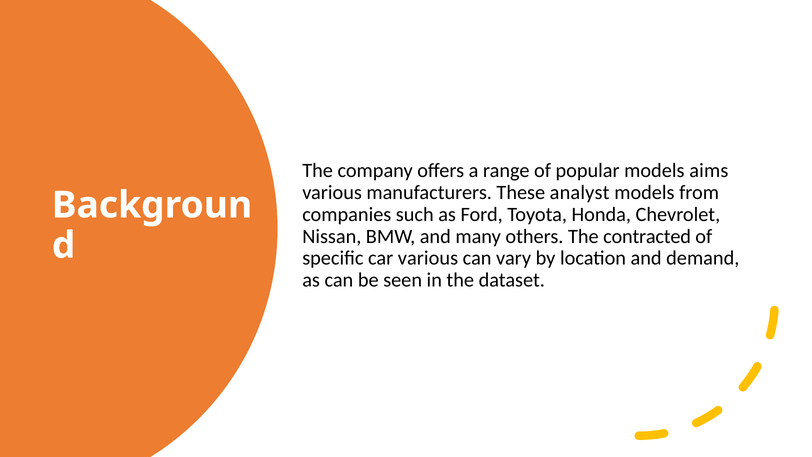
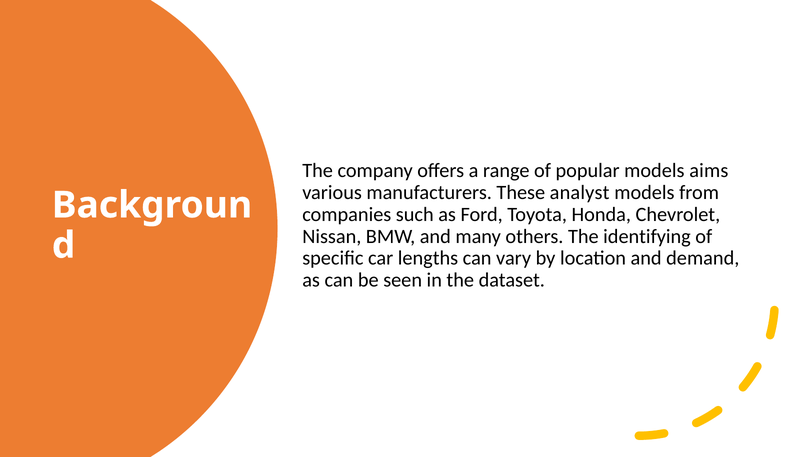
contracted: contracted -> identifying
car various: various -> lengths
